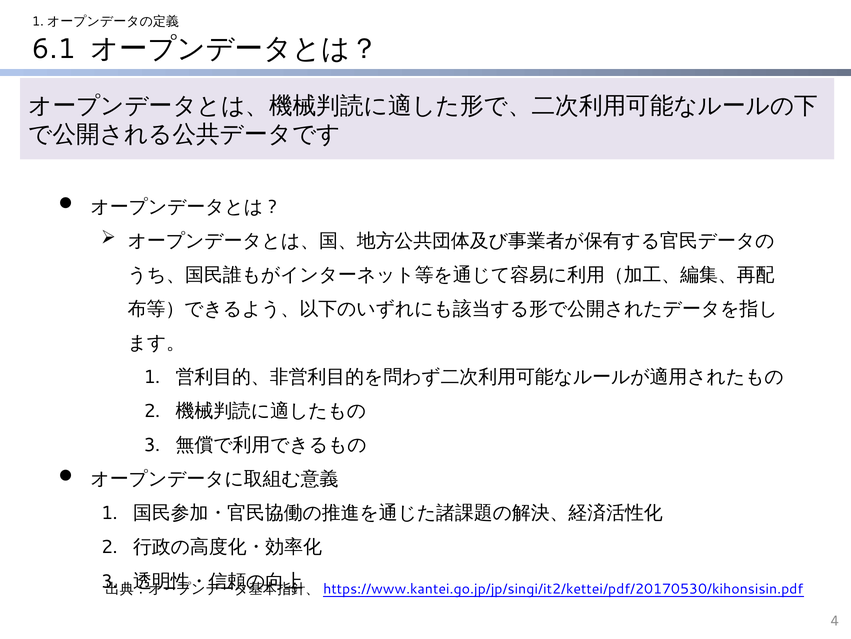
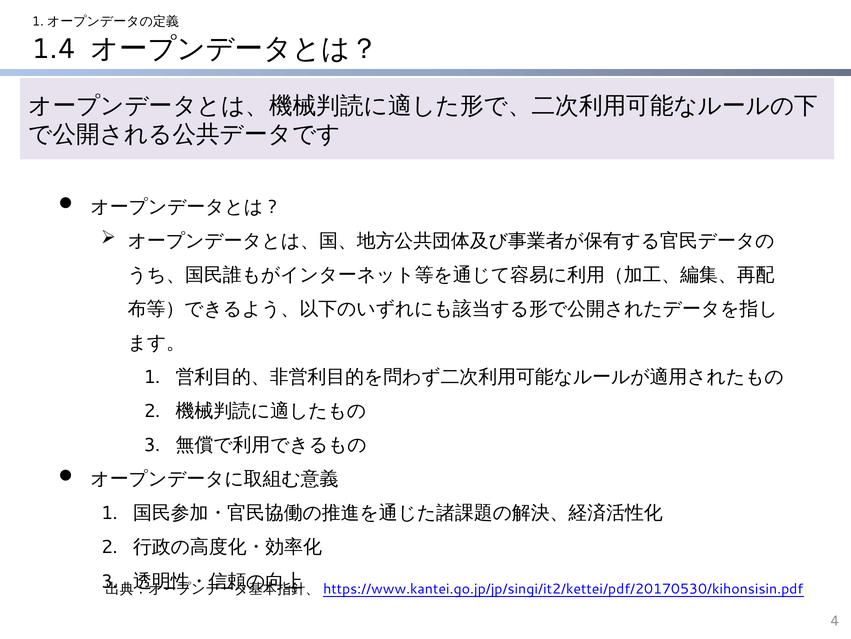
6.1: 6.1 -> 1.4
